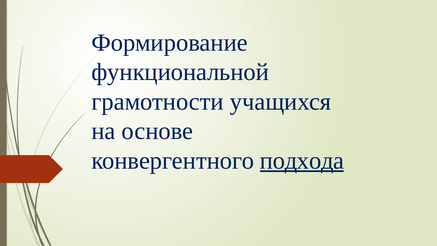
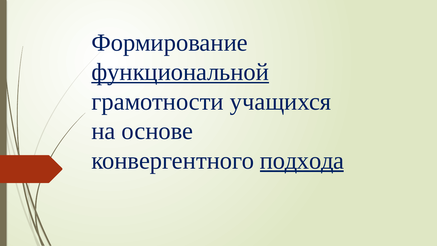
функциональной underline: none -> present
